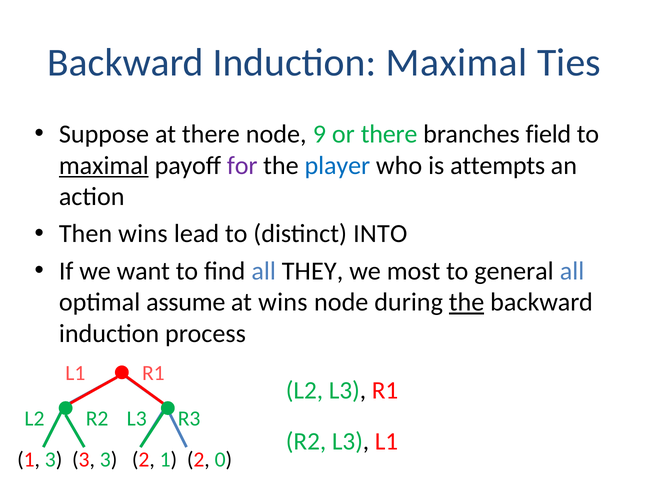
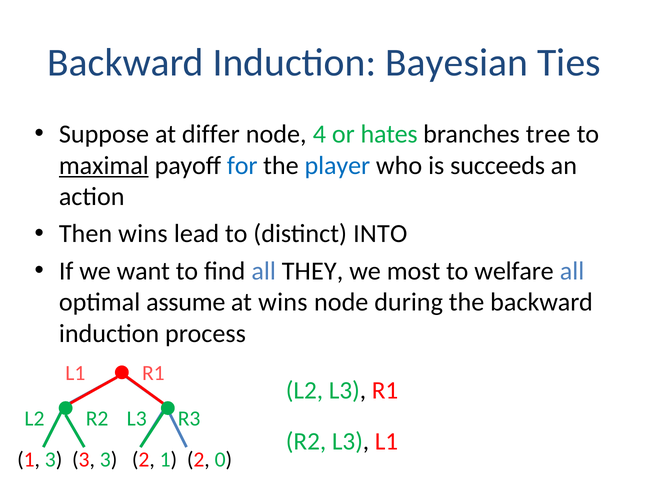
Induction Maximal: Maximal -> Bayesian
at there: there -> differ
9: 9 -> 4
or there: there -> hates
field: field -> tree
for colour: purple -> blue
attempts: attempts -> succeeds
general: general -> welfare
the at (467, 303) underline: present -> none
